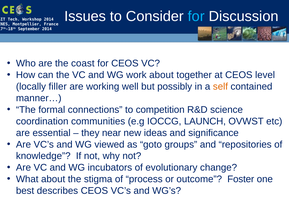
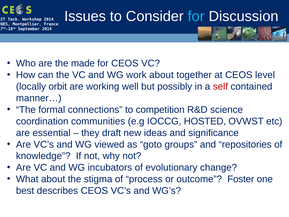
coast: coast -> made
filler: filler -> orbit
self colour: orange -> red
LAUNCH: LAUNCH -> HOSTED
near: near -> draft
